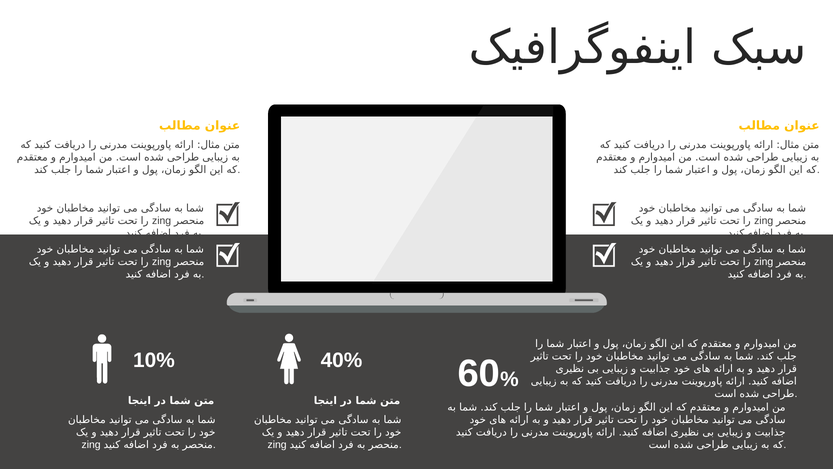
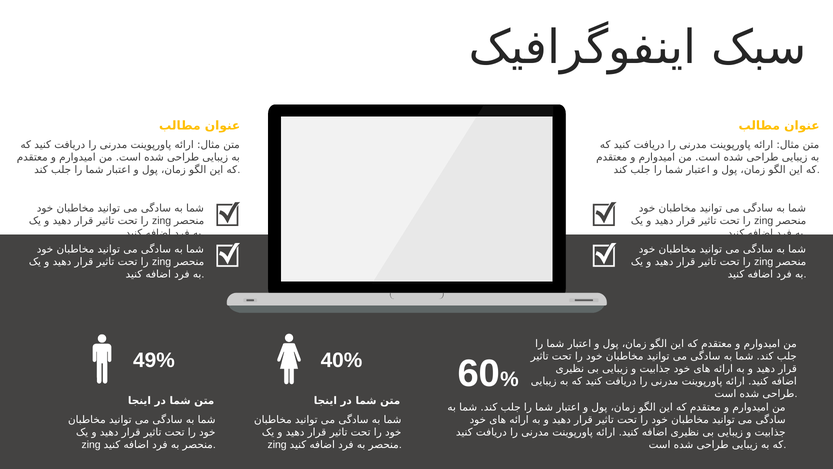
10%: 10% -> 49%
